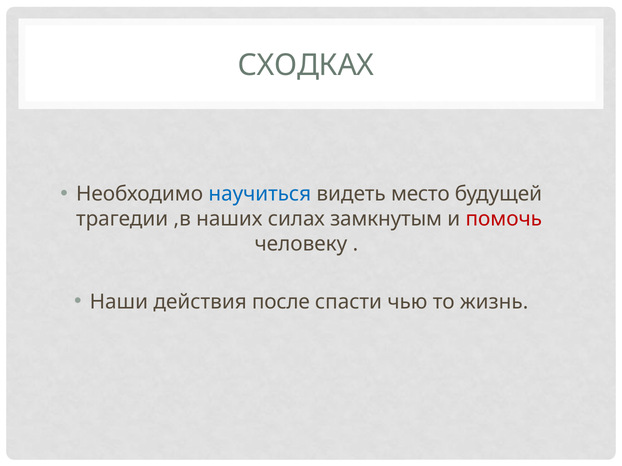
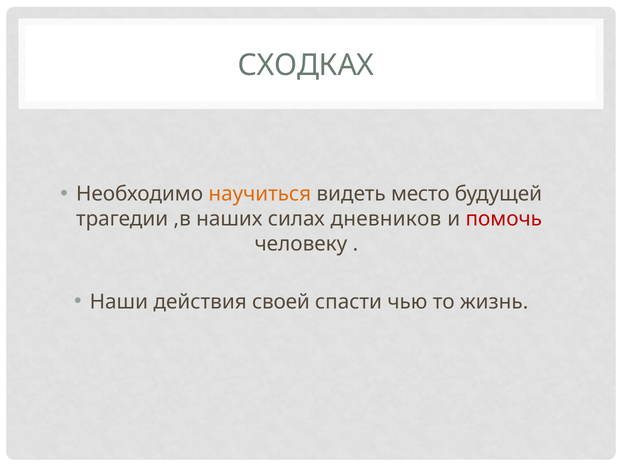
научиться colour: blue -> orange
замкнутым: замкнутым -> дневников
после: после -> своей
